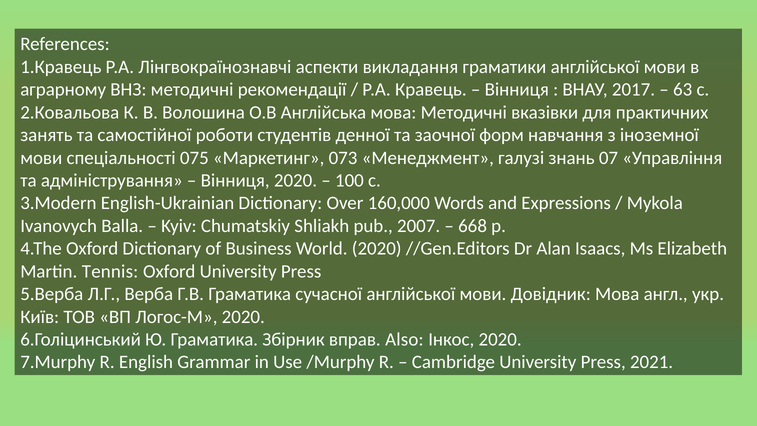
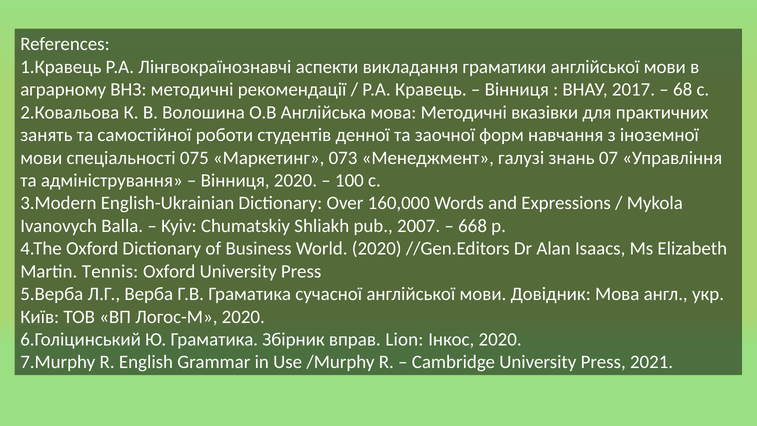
63: 63 -> 68
Also: Also -> Lion
